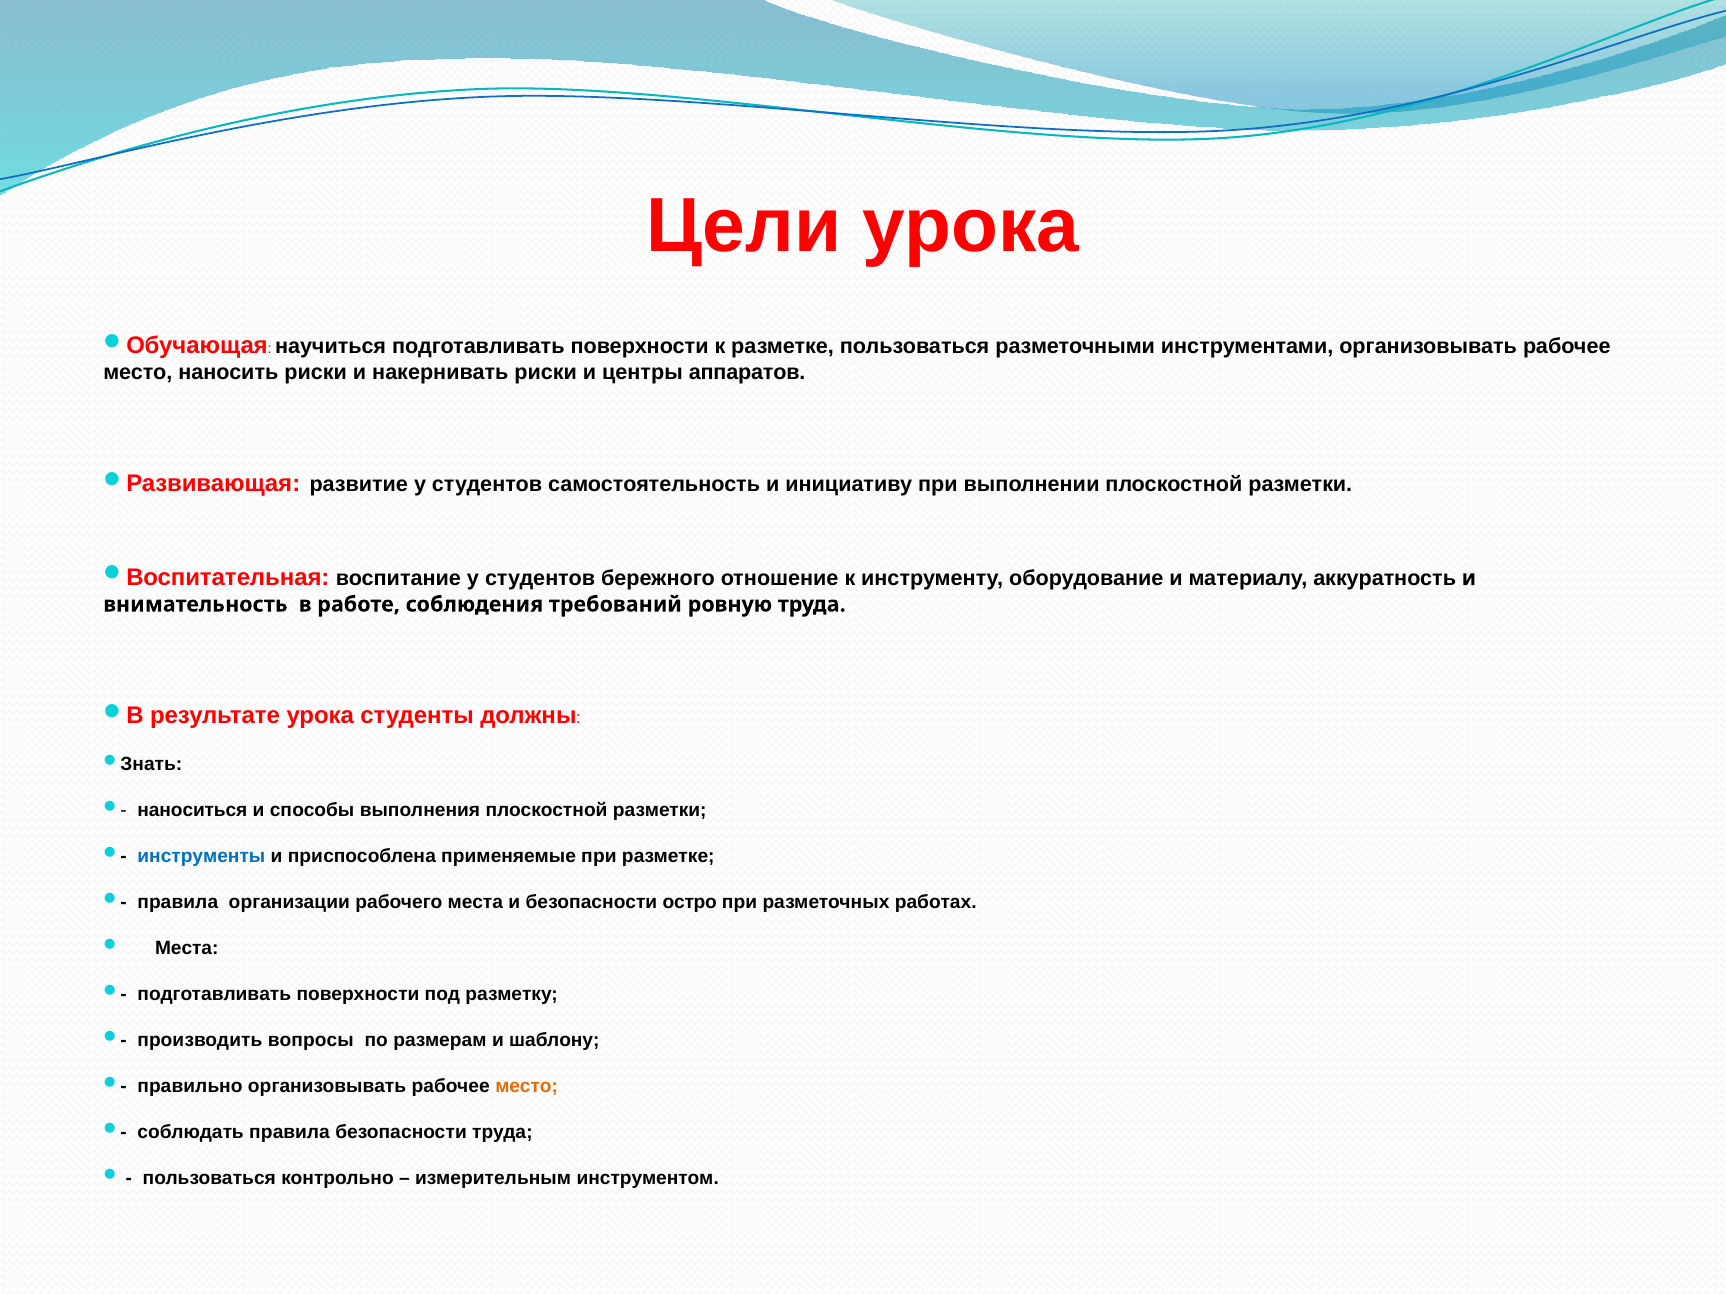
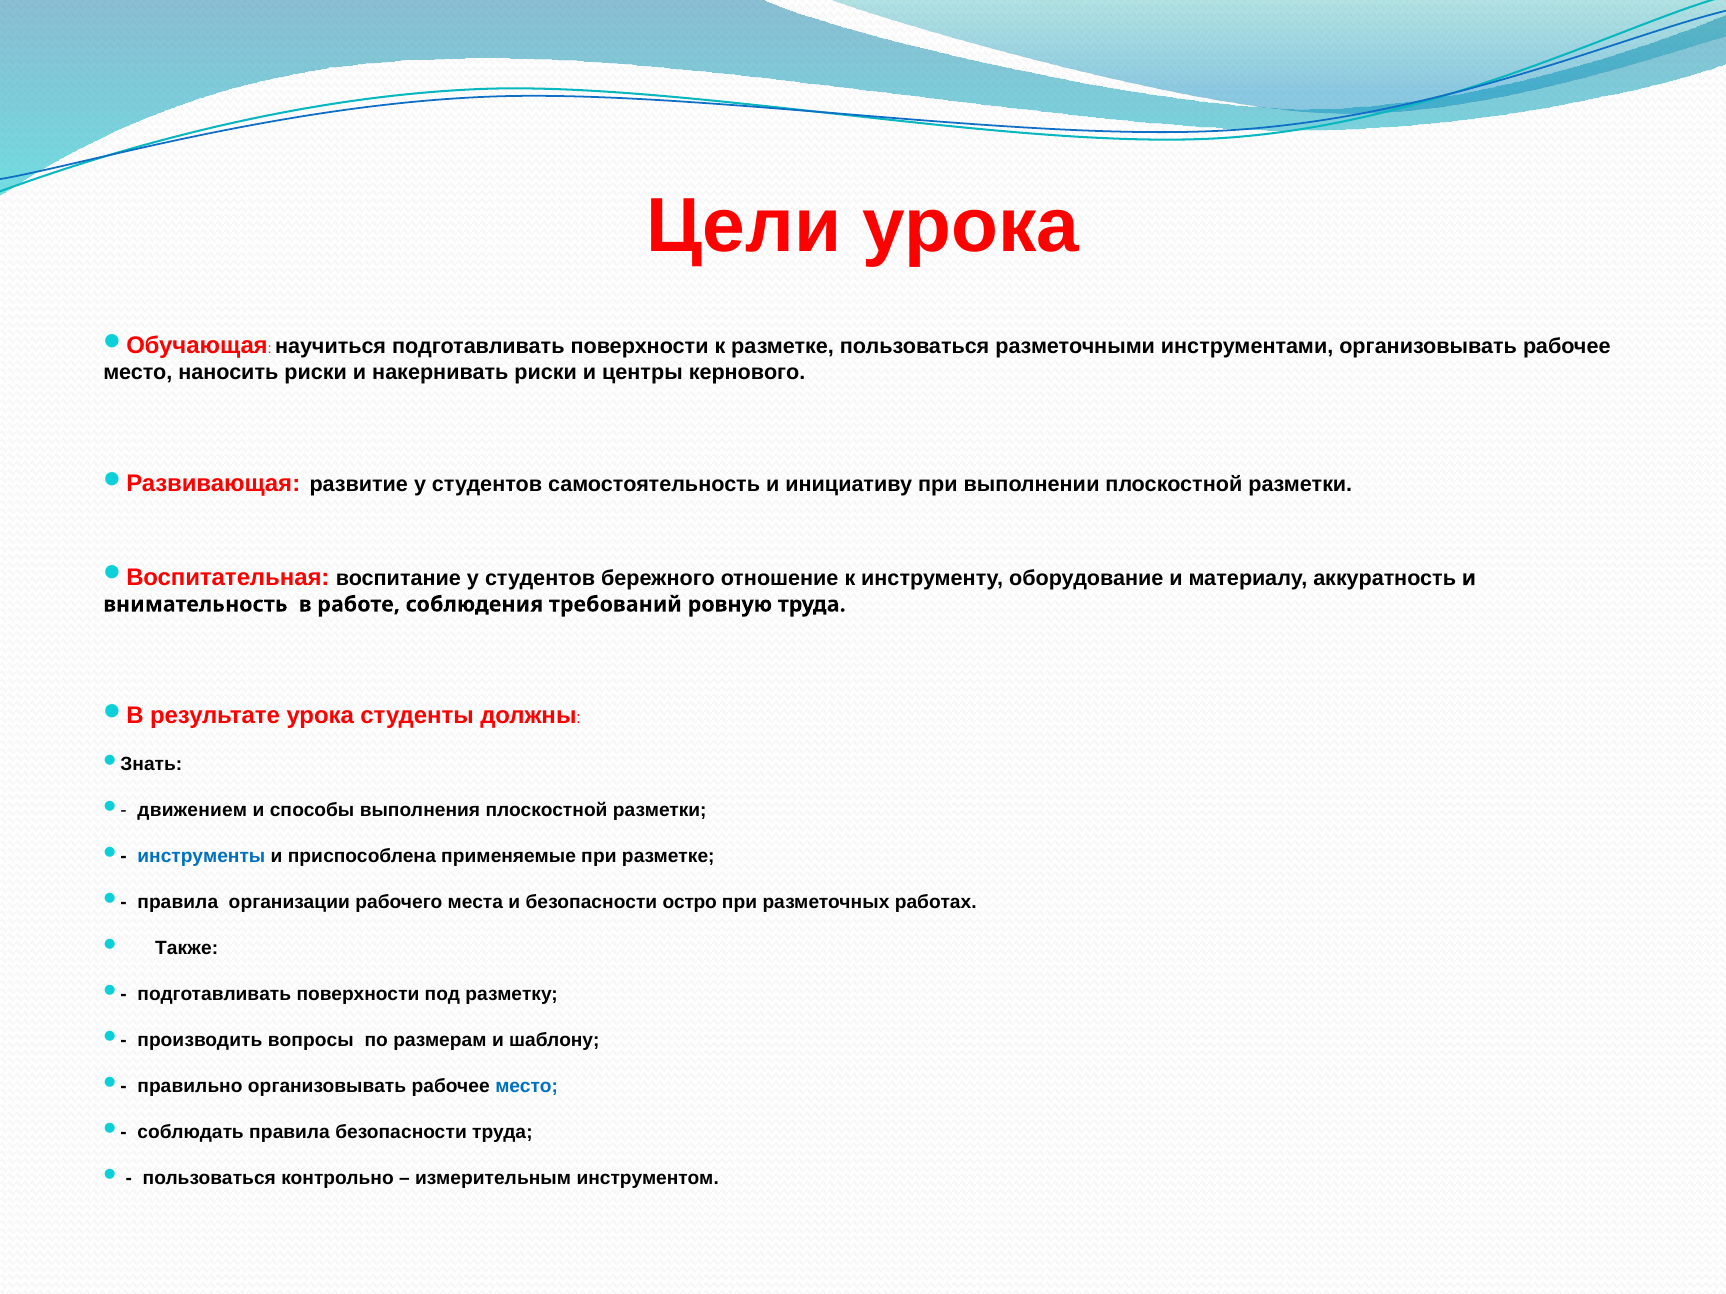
аппаратов: аппаратов -> кернового
наноситься: наноситься -> движением
Места at (187, 948): Места -> Также
место at (527, 1086) colour: orange -> blue
